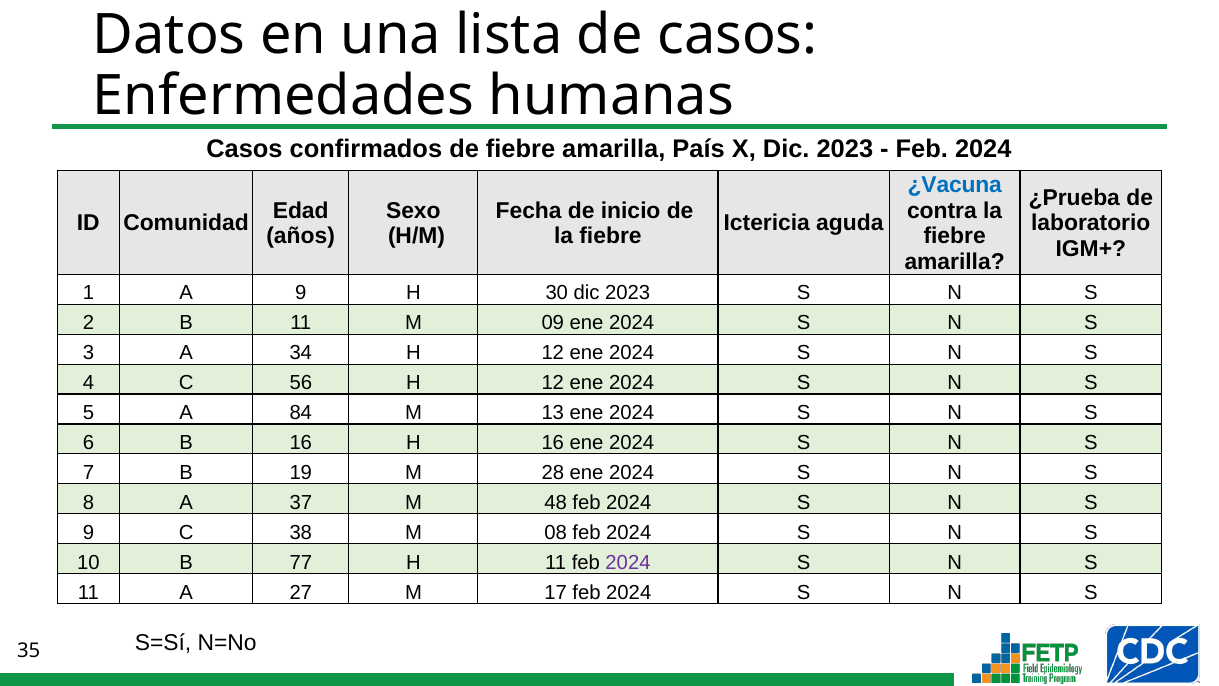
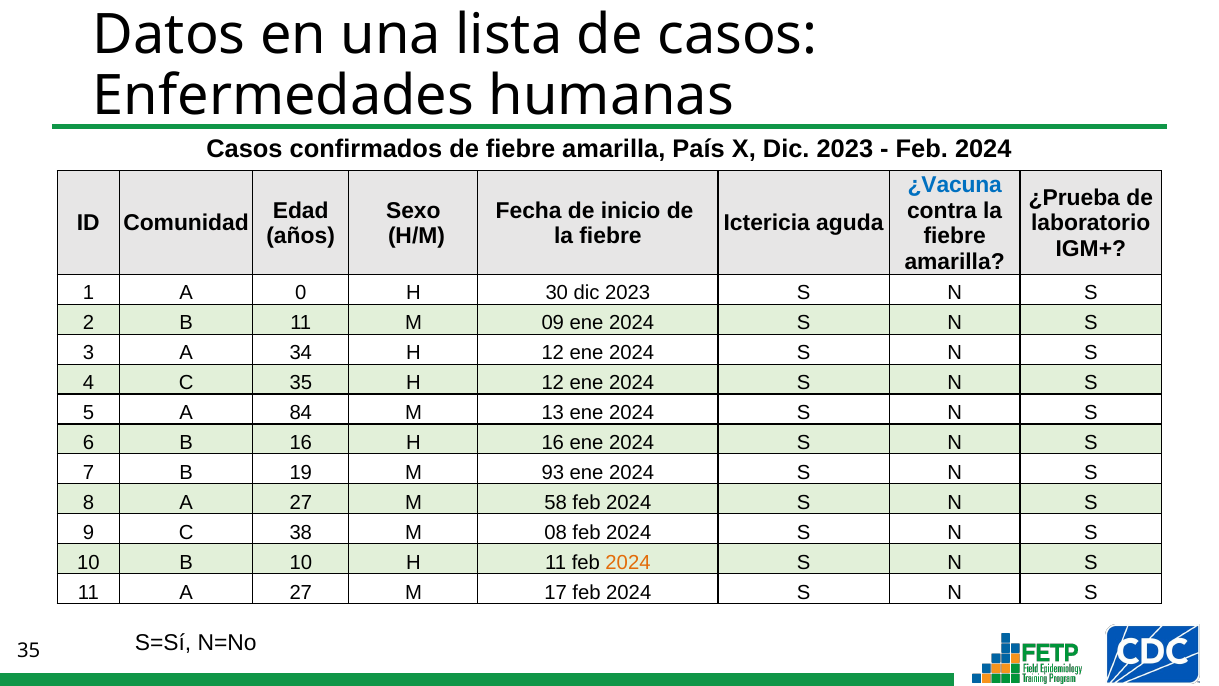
A 9: 9 -> 0
C 56: 56 -> 35
28: 28 -> 93
8 A 37: 37 -> 27
48: 48 -> 58
B 77: 77 -> 10
2024 at (628, 563) colour: purple -> orange
